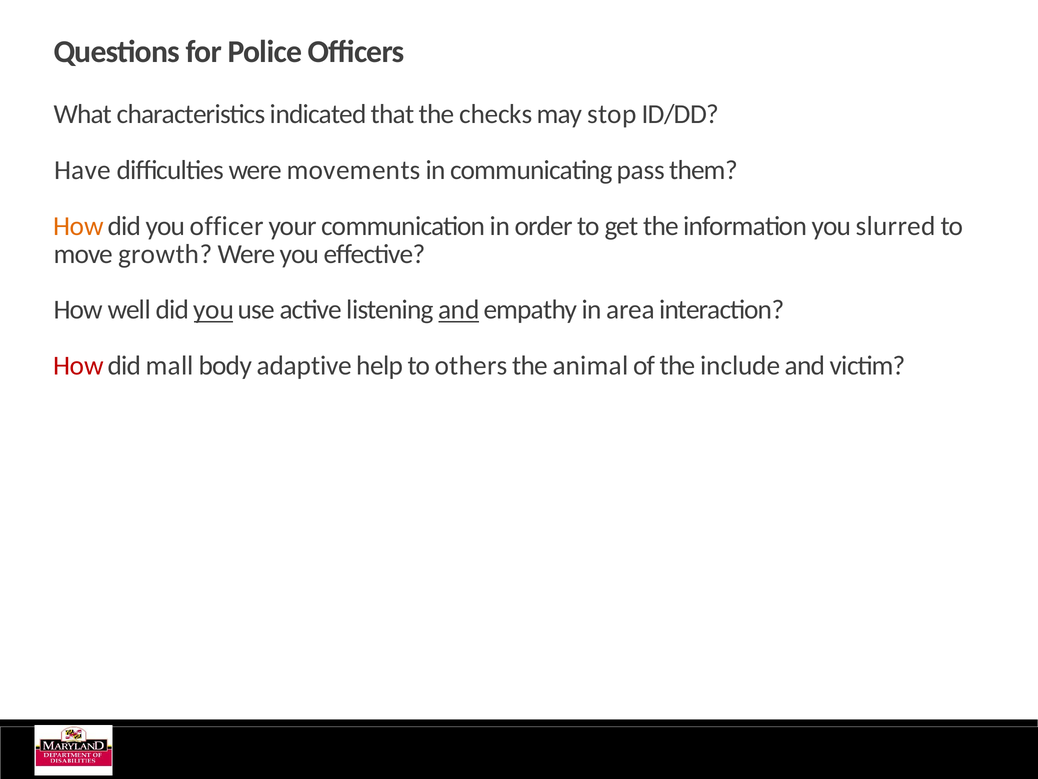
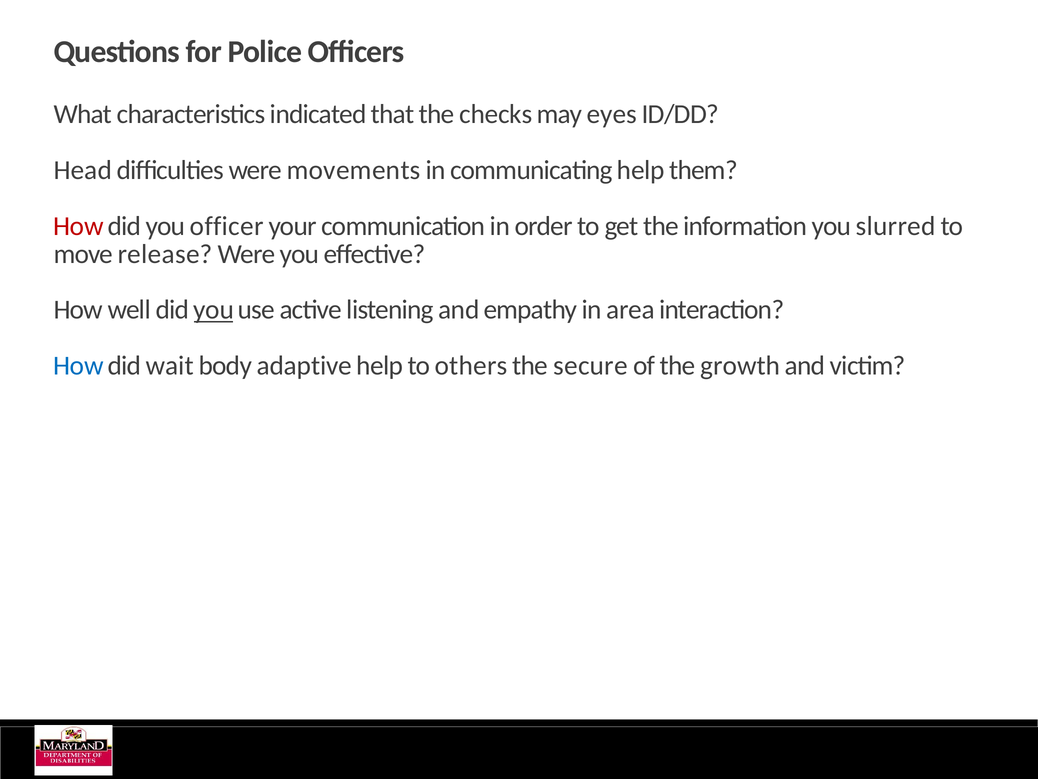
stop: stop -> eyes
Have: Have -> Head
communicating pass: pass -> help
How at (78, 226) colour: orange -> red
growth: growth -> release
and at (459, 310) underline: present -> none
How at (78, 366) colour: red -> blue
mall: mall -> wait
animal: animal -> secure
include: include -> growth
